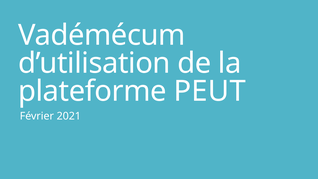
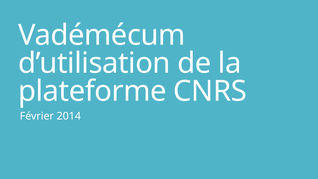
PEUT: PEUT -> CNRS
2021: 2021 -> 2014
